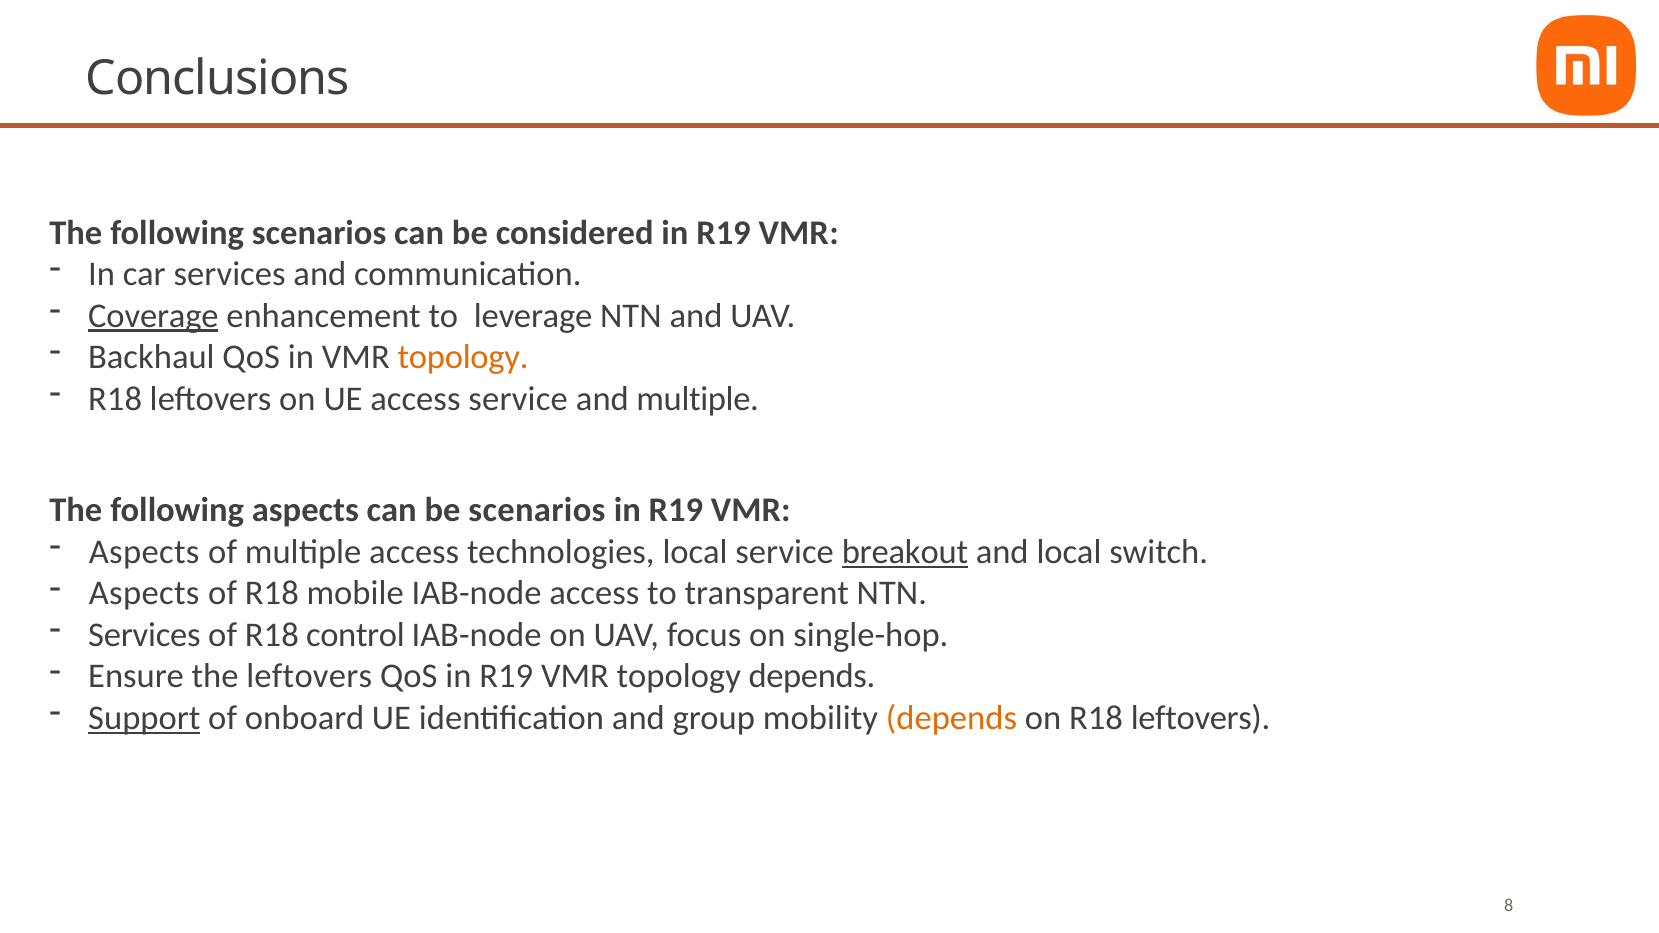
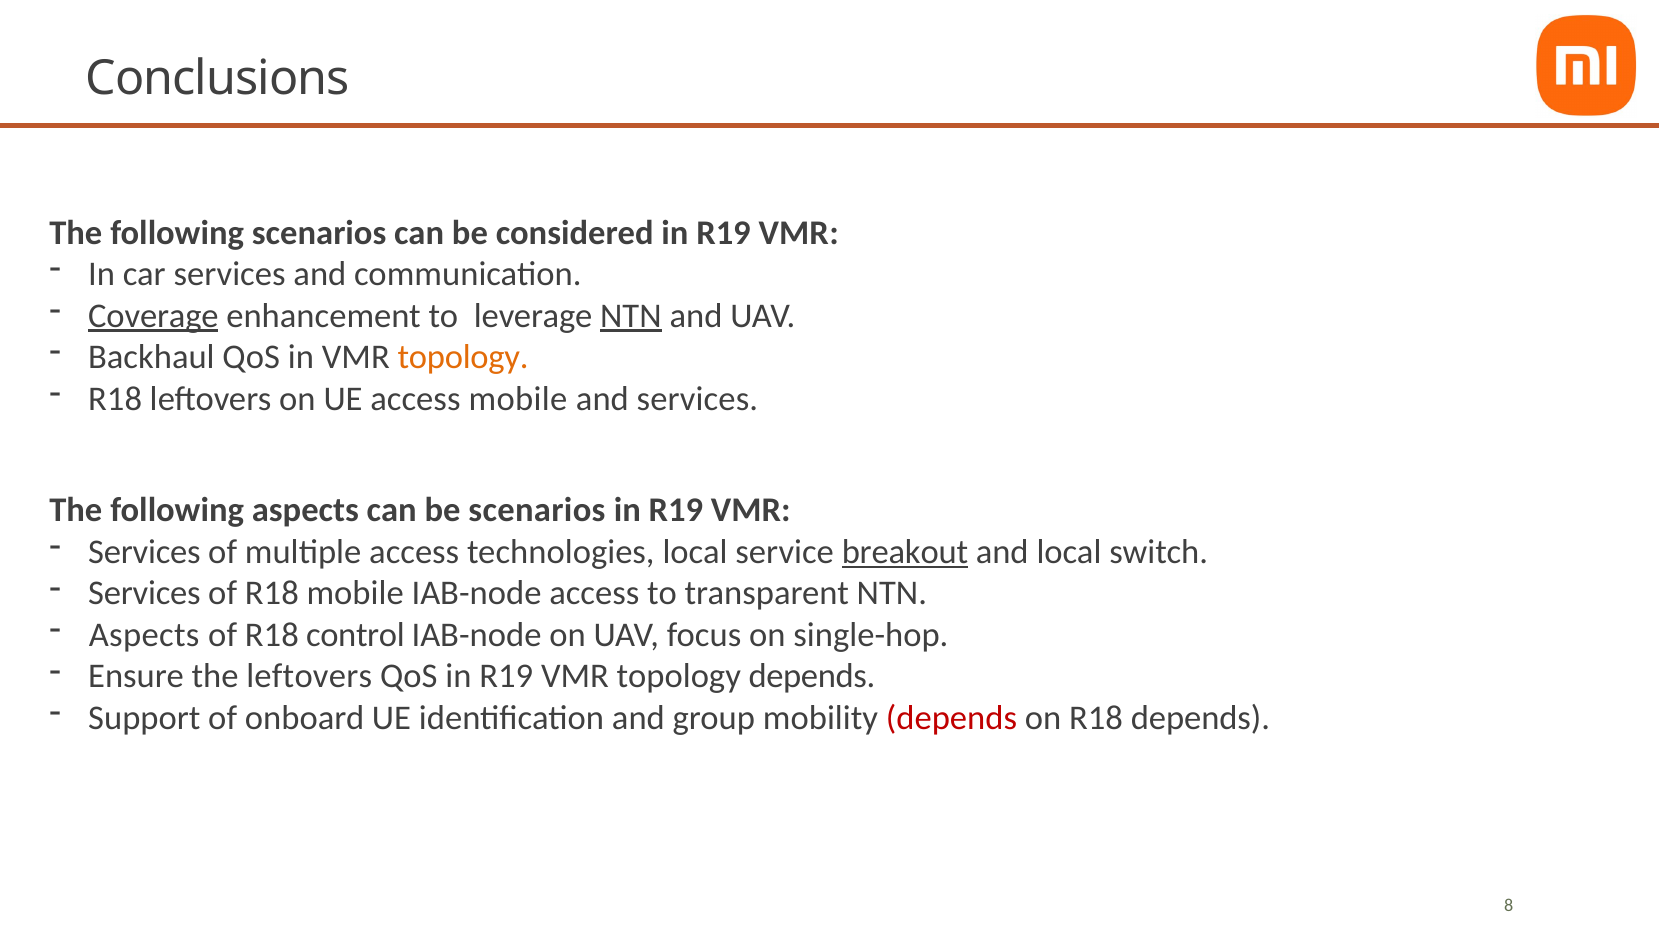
NTN at (631, 316) underline: none -> present
access service: service -> mobile
and multiple: multiple -> services
Aspects at (144, 552): Aspects -> Services
Aspects at (144, 594): Aspects -> Services
Services at (144, 635): Services -> Aspects
Support underline: present -> none
depends at (951, 718) colour: orange -> red
on R18 leftovers: leftovers -> depends
